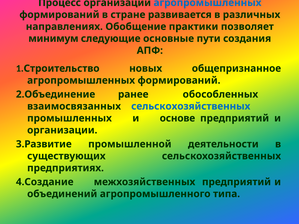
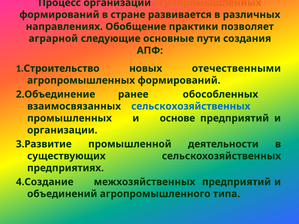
агропромышленных at (207, 3) colour: blue -> orange
минимум: минимум -> аграрной
общепризнанное: общепризнанное -> отечественными
